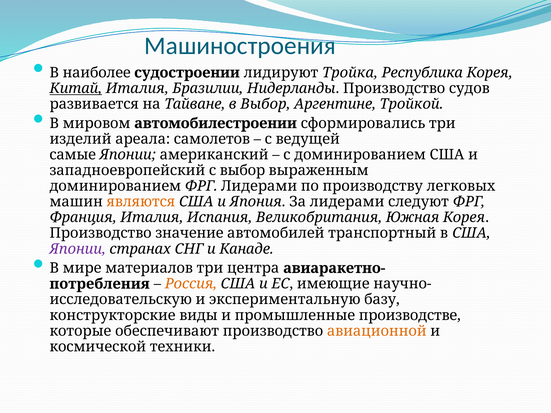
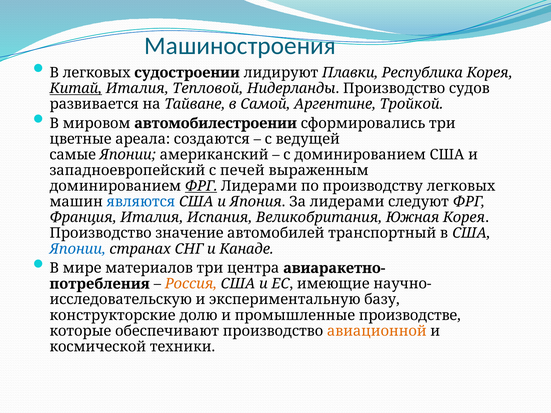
В наиболее: наиболее -> легковых
Тройка: Тройка -> Плавки
Бразилии: Бразилии -> Тепловой
в Выбор: Выбор -> Самой
изделий: изделий -> цветные
самолетов: самолетов -> создаются
с выбор: выбор -> печей
ФРГ at (201, 186) underline: none -> present
являются colour: orange -> blue
Японии at (78, 249) colour: purple -> blue
виды: виды -> долю
